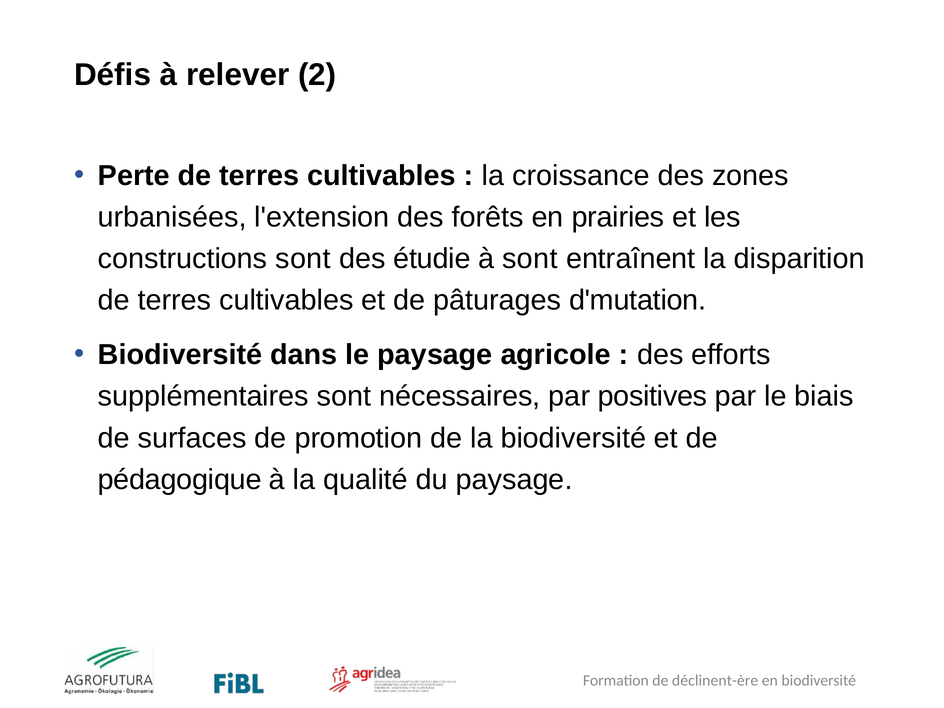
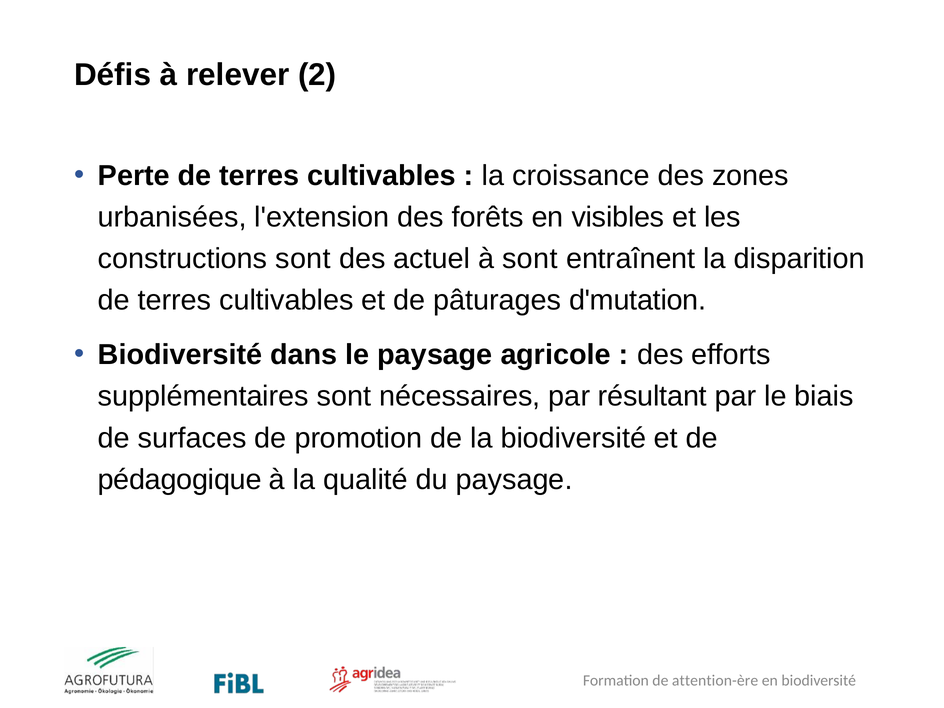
prairies: prairies -> visibles
étudie: étudie -> actuel
positives: positives -> résultant
déclinent-ère: déclinent-ère -> attention-ère
